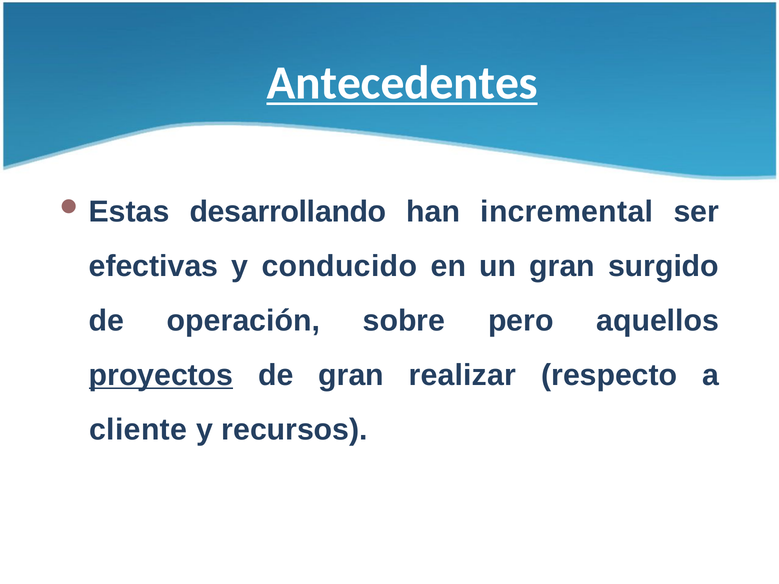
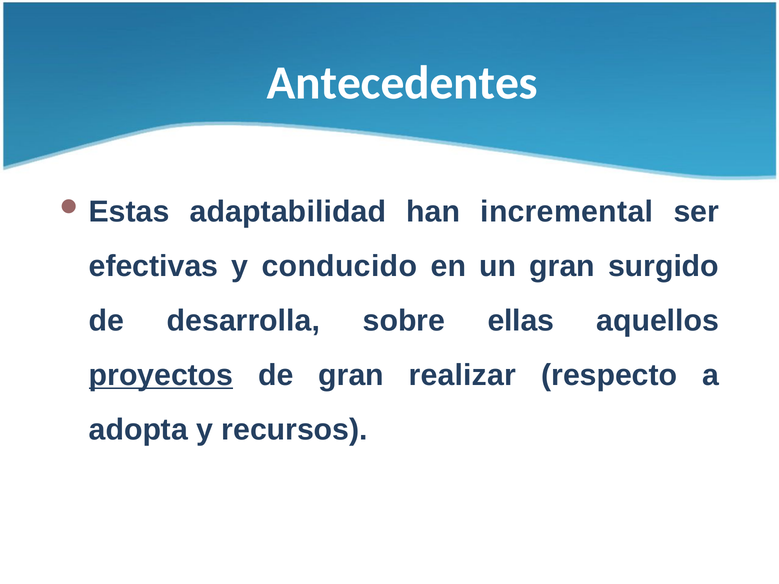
Antecedentes underline: present -> none
desarrollando: desarrollando -> adaptabilidad
operación: operación -> desarrolla
pero: pero -> ellas
cliente: cliente -> adopta
